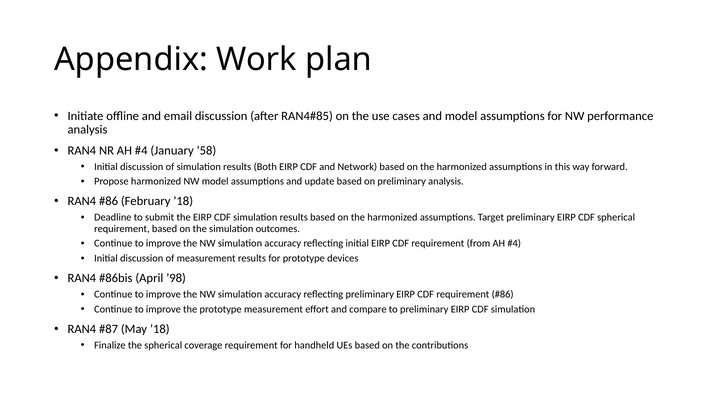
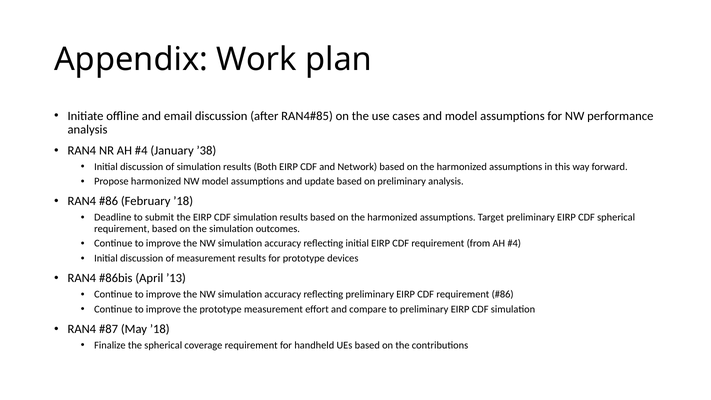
’58: ’58 -> ’38
’98: ’98 -> ’13
